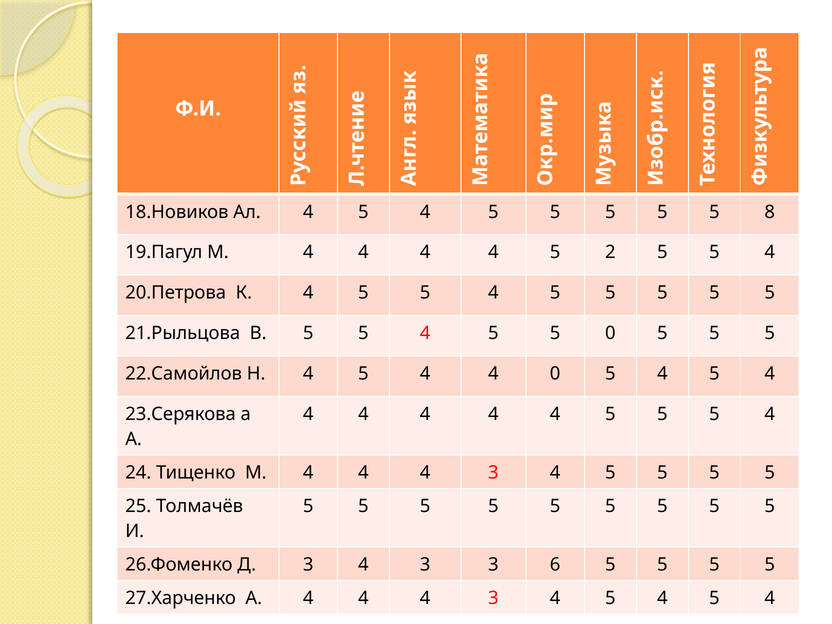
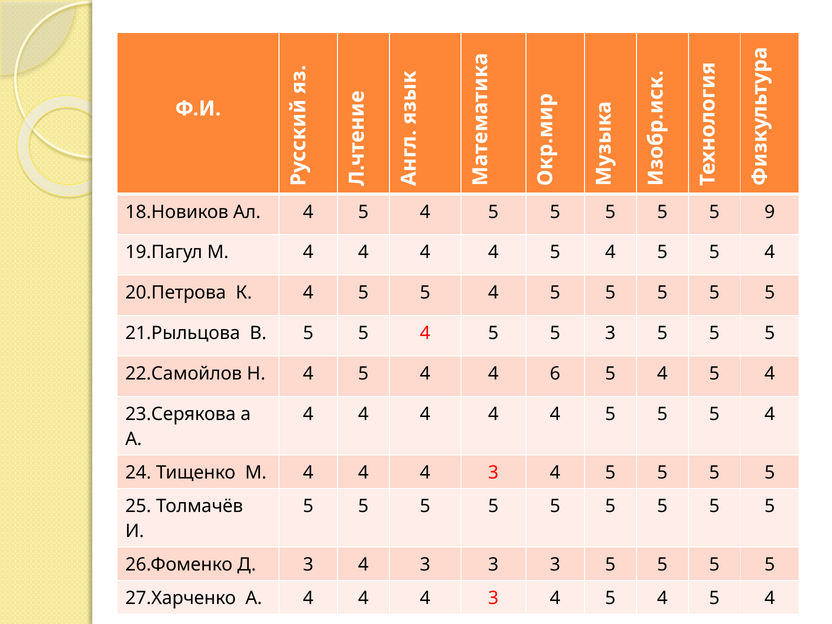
8: 8 -> 9
4 4 5 2: 2 -> 4
5 0: 0 -> 3
4 0: 0 -> 6
3 3 6: 6 -> 3
